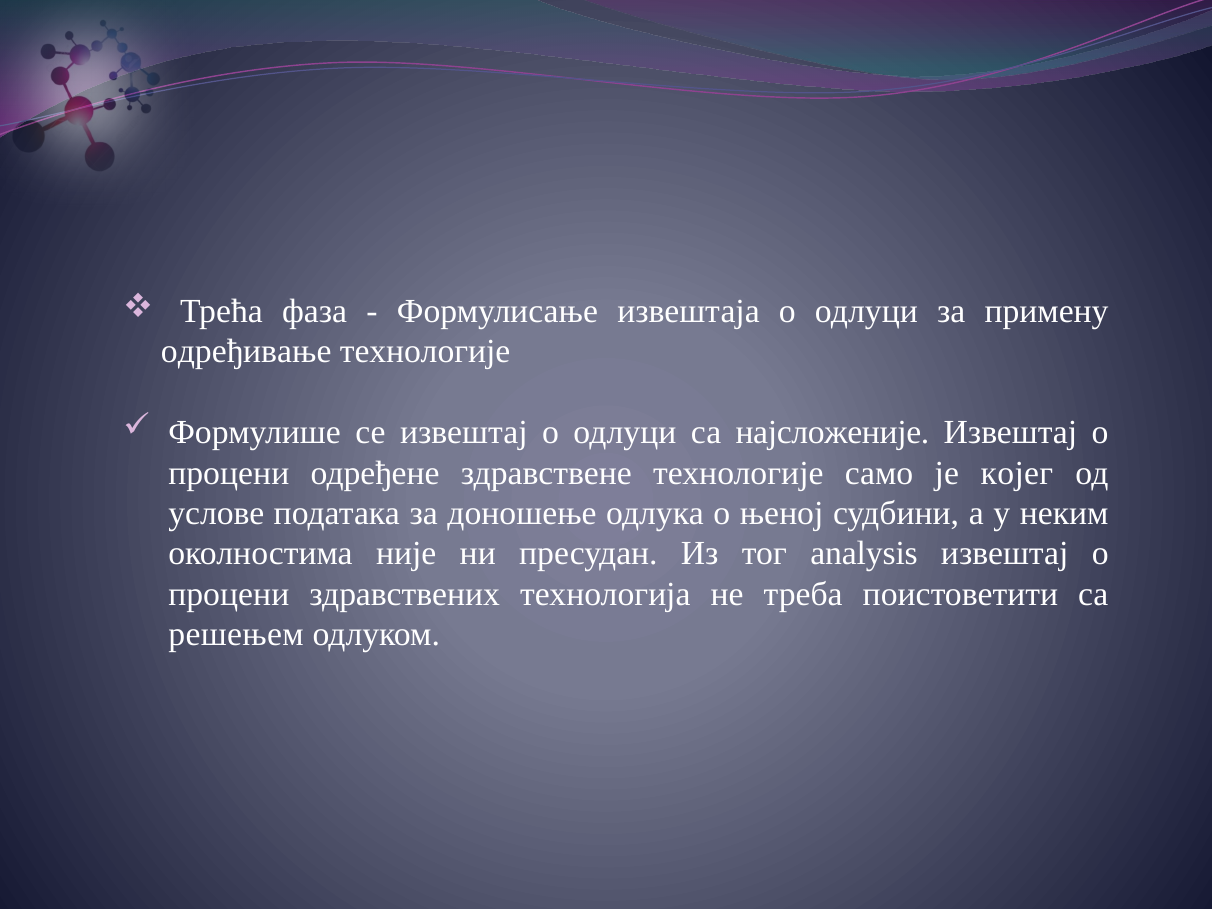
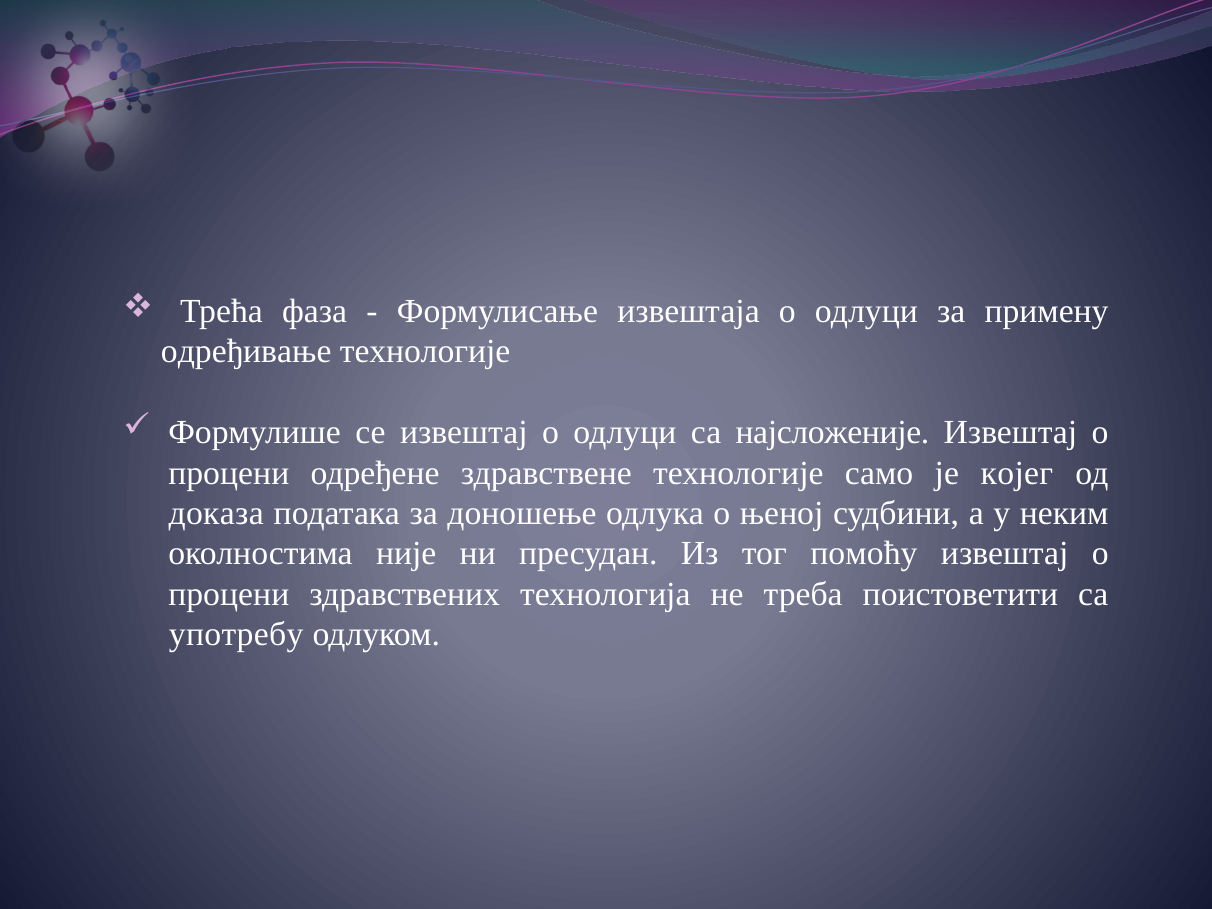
услове: услове -> докaза
analysis: analysis -> помоћу
решењем: решењем -> употребу
